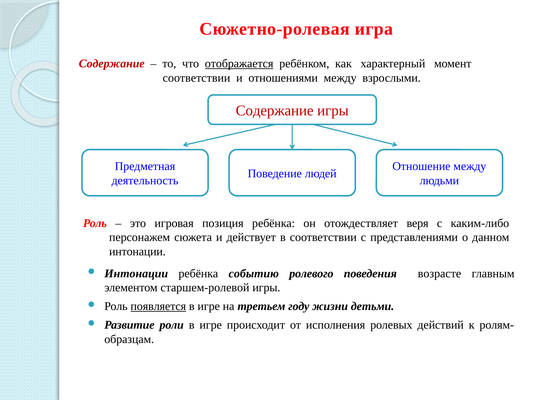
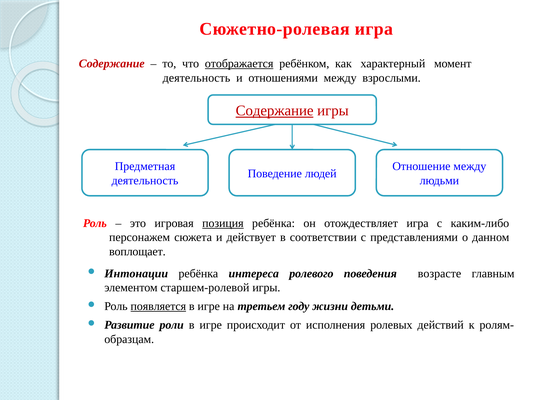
соответствии at (197, 78): соответствии -> деятельность
Содержание at (275, 111) underline: none -> present
позиция underline: none -> present
отождествляет веря: веря -> игра
интонации at (137, 252): интонации -> воплощает
событию: событию -> интереса
